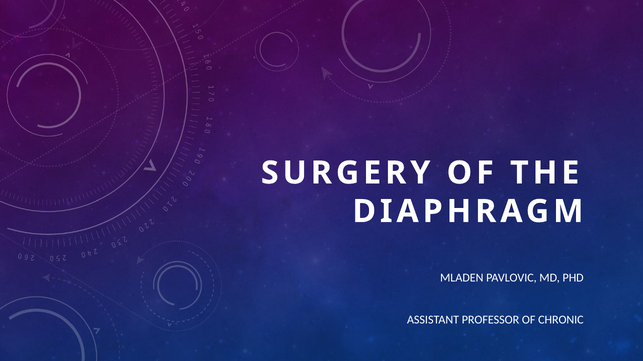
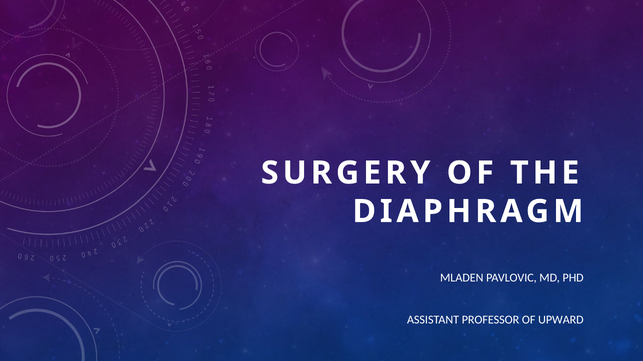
CHRONIC: CHRONIC -> UPWARD
